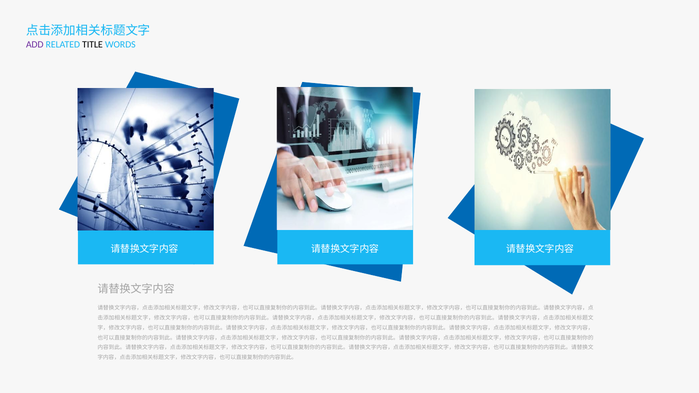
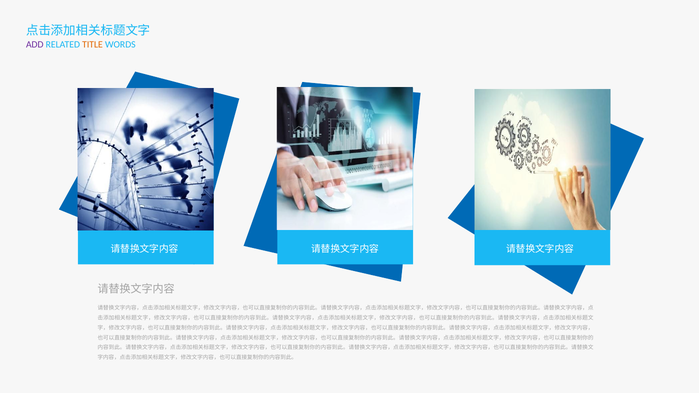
TITLE colour: black -> orange
